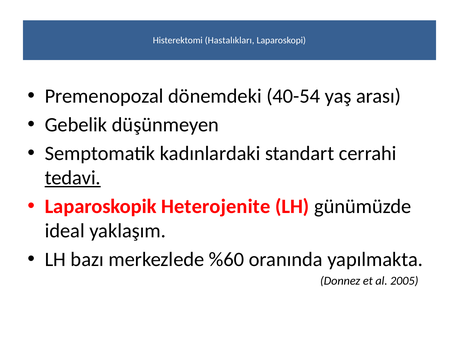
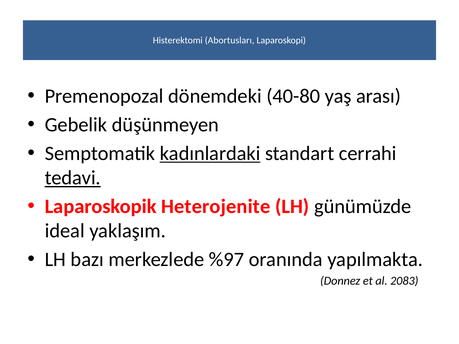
Hastalıkları: Hastalıkları -> Abortusları
40-54: 40-54 -> 40-80
kadınlardaki underline: none -> present
%60: %60 -> %97
2005: 2005 -> 2083
